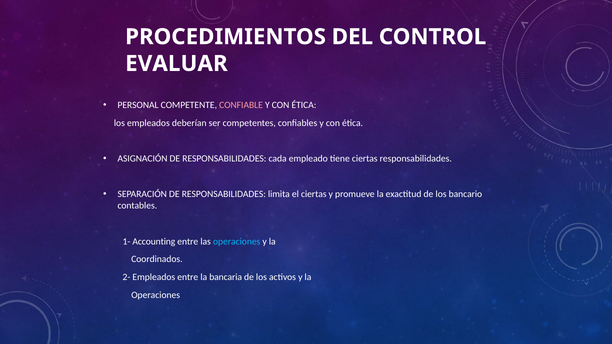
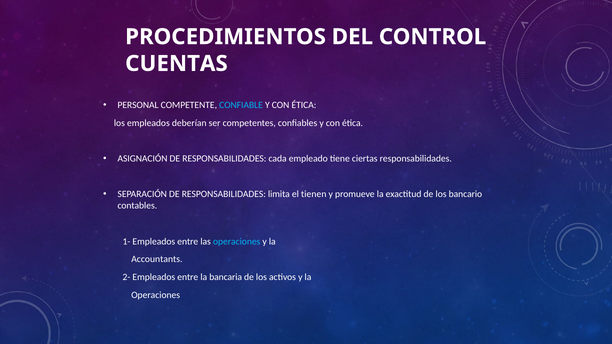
EVALUAR: EVALUAR -> CUENTAS
CONFIABLE colour: pink -> light blue
el ciertas: ciertas -> tienen
1- Accounting: Accounting -> Empleados
Coordinados: Coordinados -> Accountants
